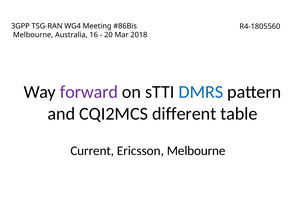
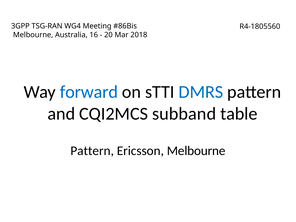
forward colour: purple -> blue
different: different -> subband
Current at (92, 151): Current -> Pattern
